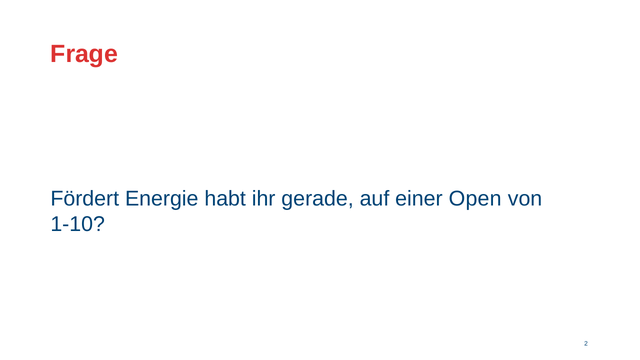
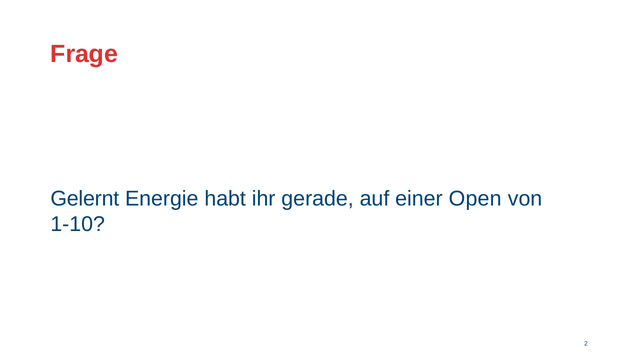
Fördert: Fördert -> Gelernt
